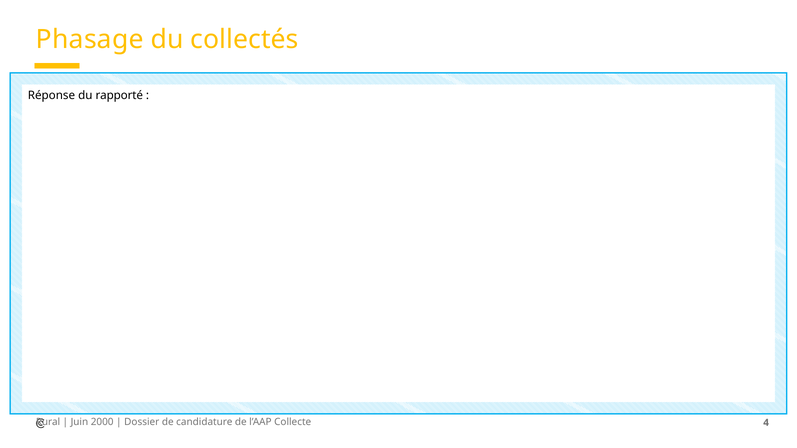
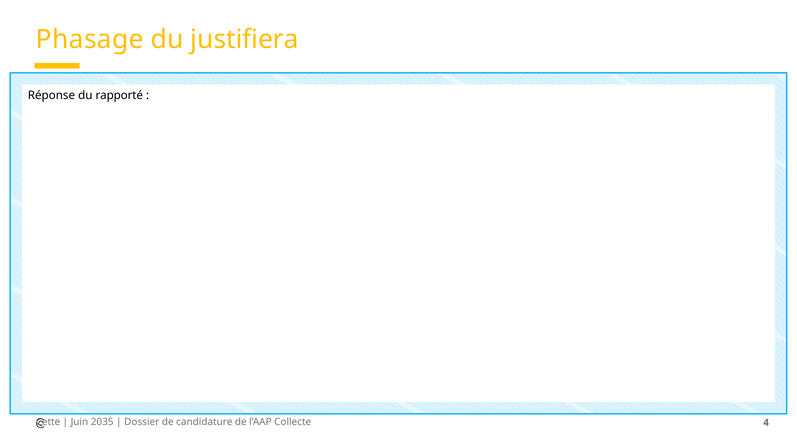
collectés: collectés -> justifiera
Rural: Rural -> Cette
2000: 2000 -> 2035
